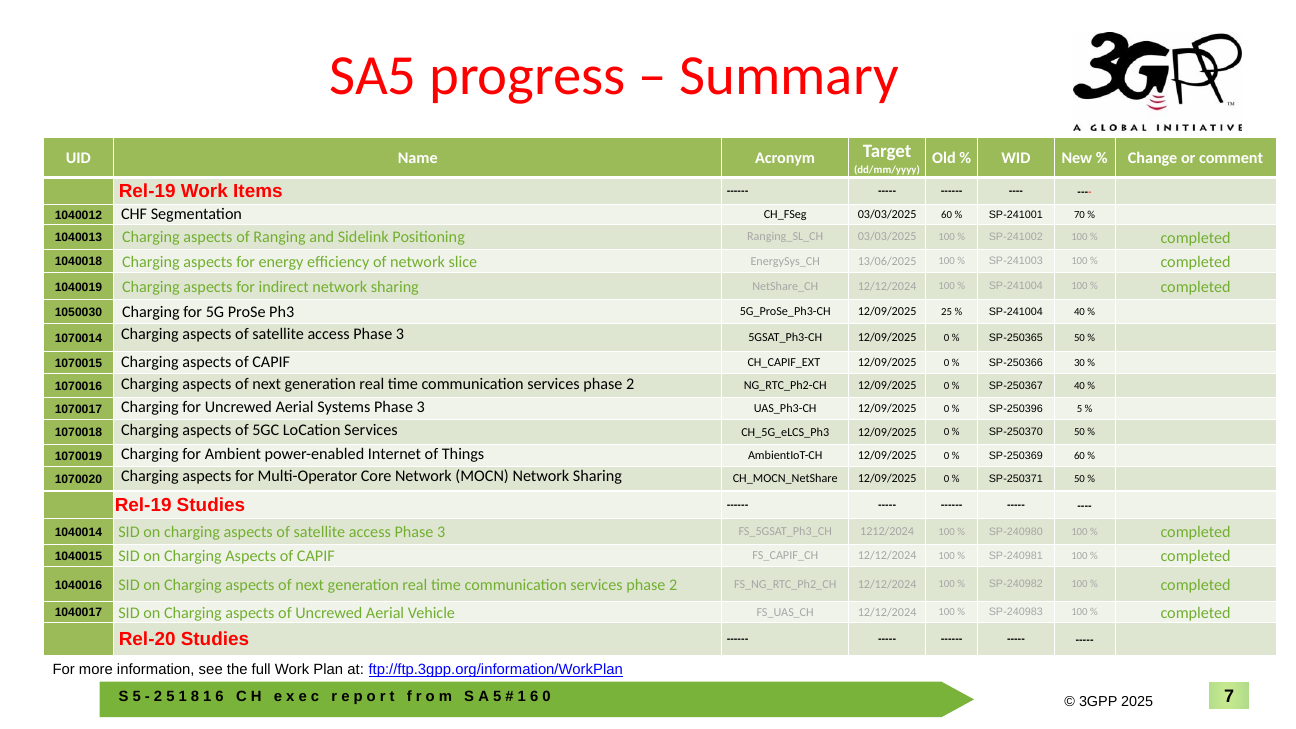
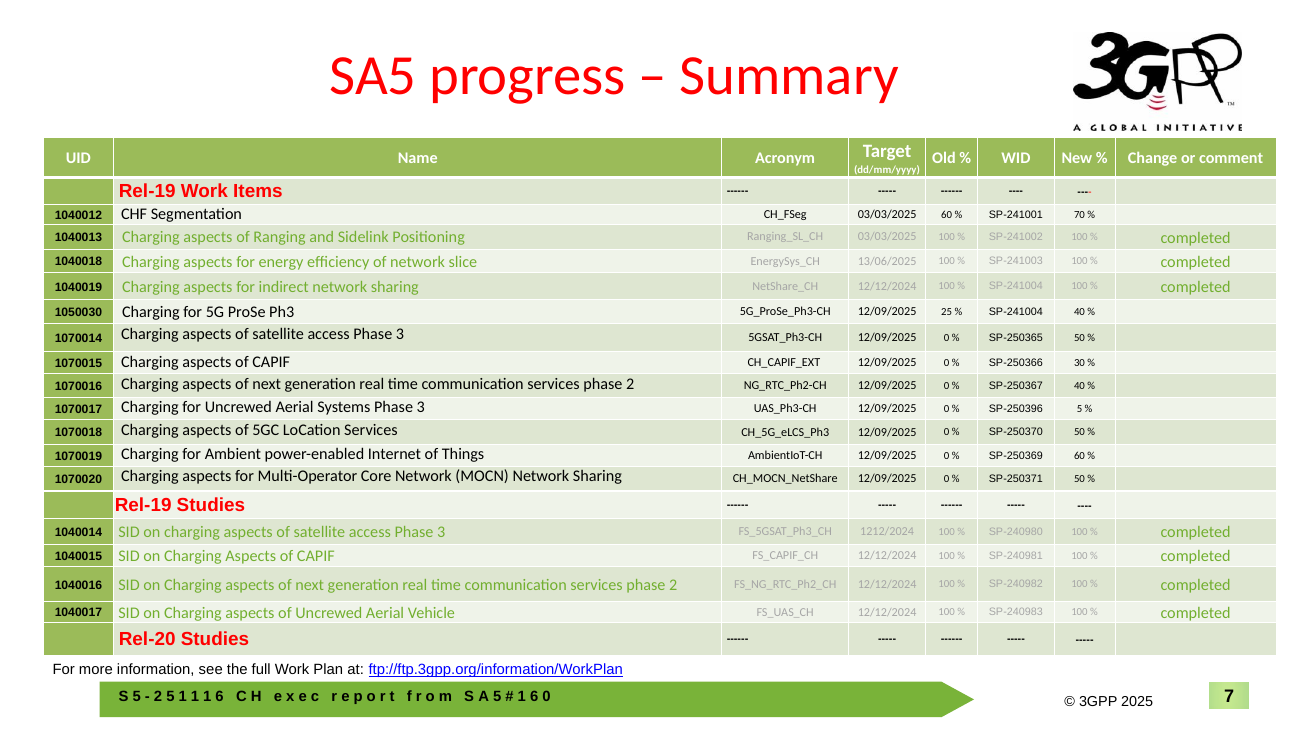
8 at (195, 696): 8 -> 1
